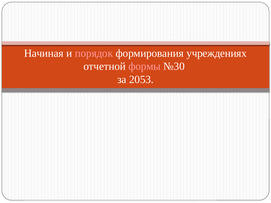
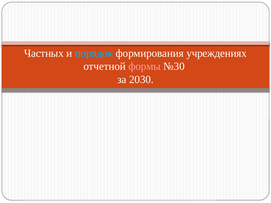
Начиная: Начиная -> Частных
порядок colour: pink -> light blue
2053: 2053 -> 2030
